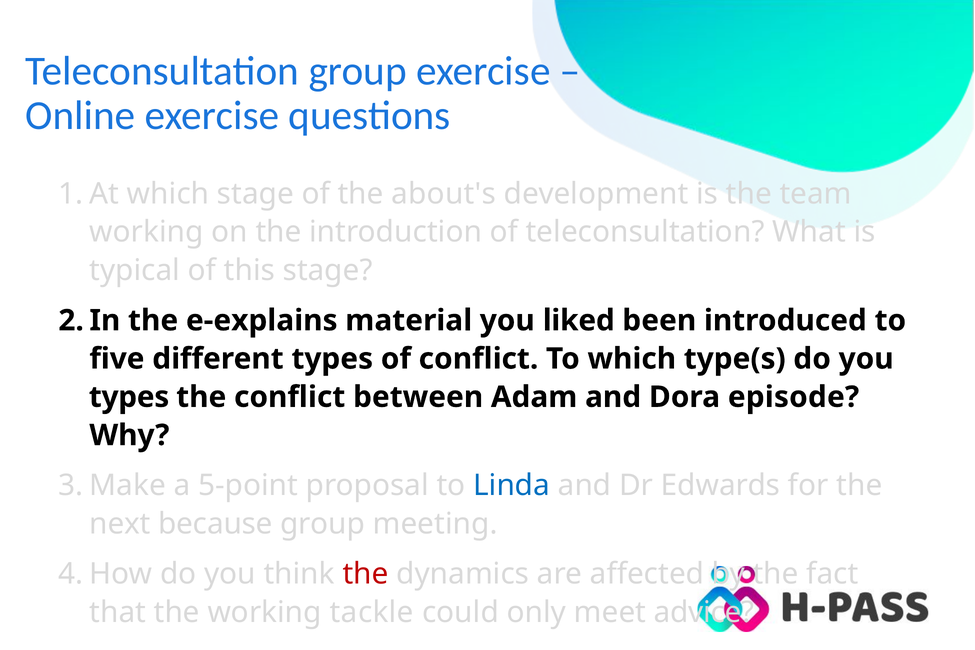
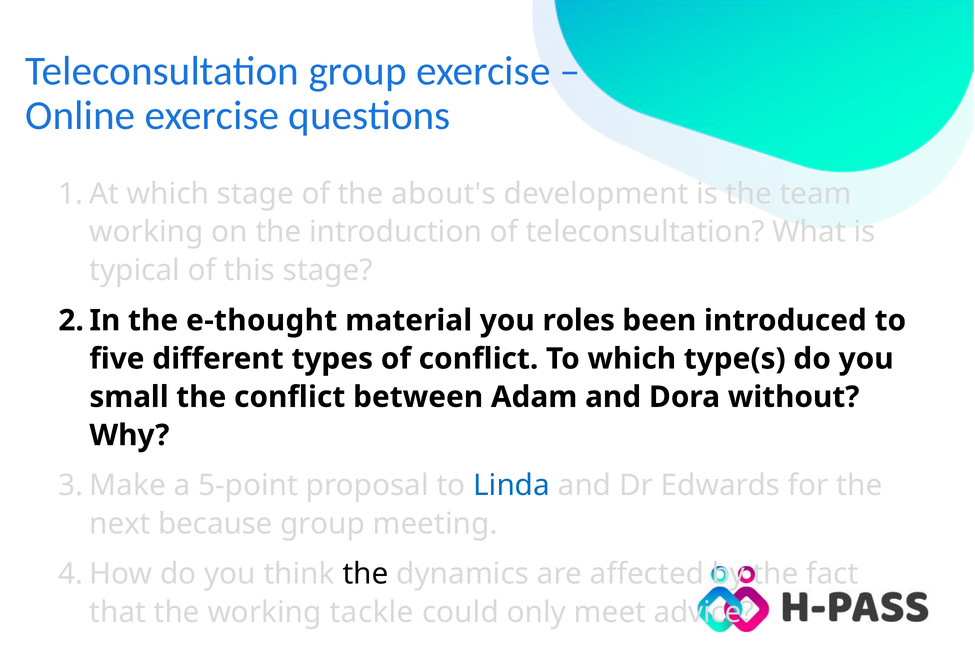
e-explains: e-explains -> e-thought
liked: liked -> roles
types at (129, 397): types -> small
episode: episode -> without
the at (366, 574) colour: red -> black
